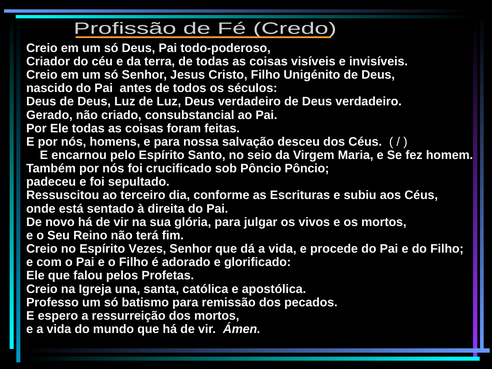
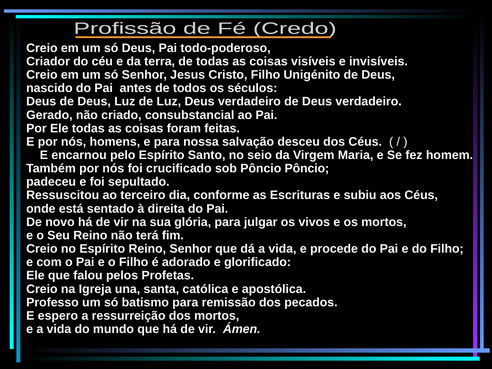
Espírito Vezes: Vezes -> Reino
